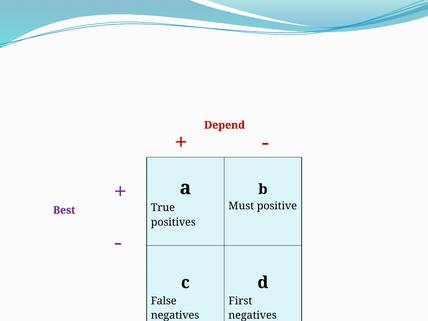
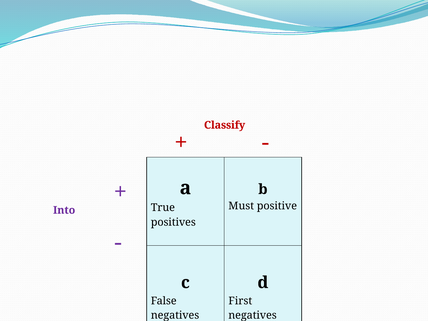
Depend: Depend -> Classify
Best: Best -> Into
